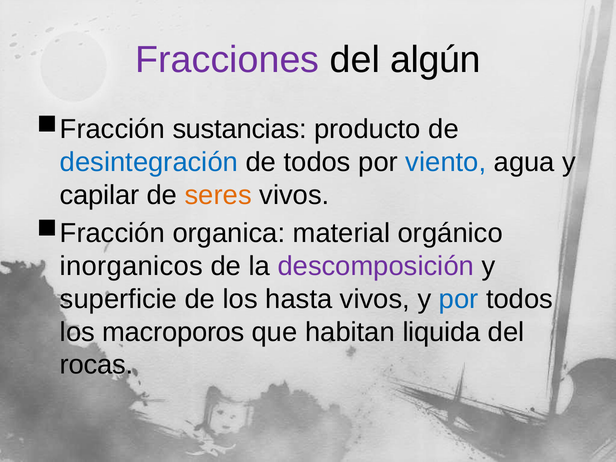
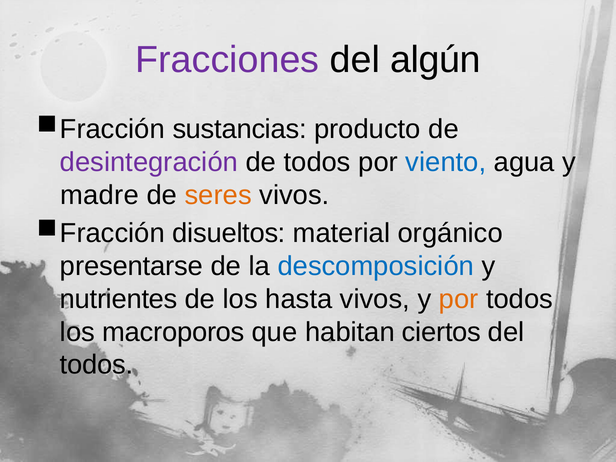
desintegración colour: blue -> purple
capilar: capilar -> madre
organica: organica -> disueltos
inorganicos: inorganicos -> presentarse
descomposición colour: purple -> blue
superficie: superficie -> nutrientes
por at (459, 299) colour: blue -> orange
liquida: liquida -> ciertos
rocas at (97, 365): rocas -> todos
